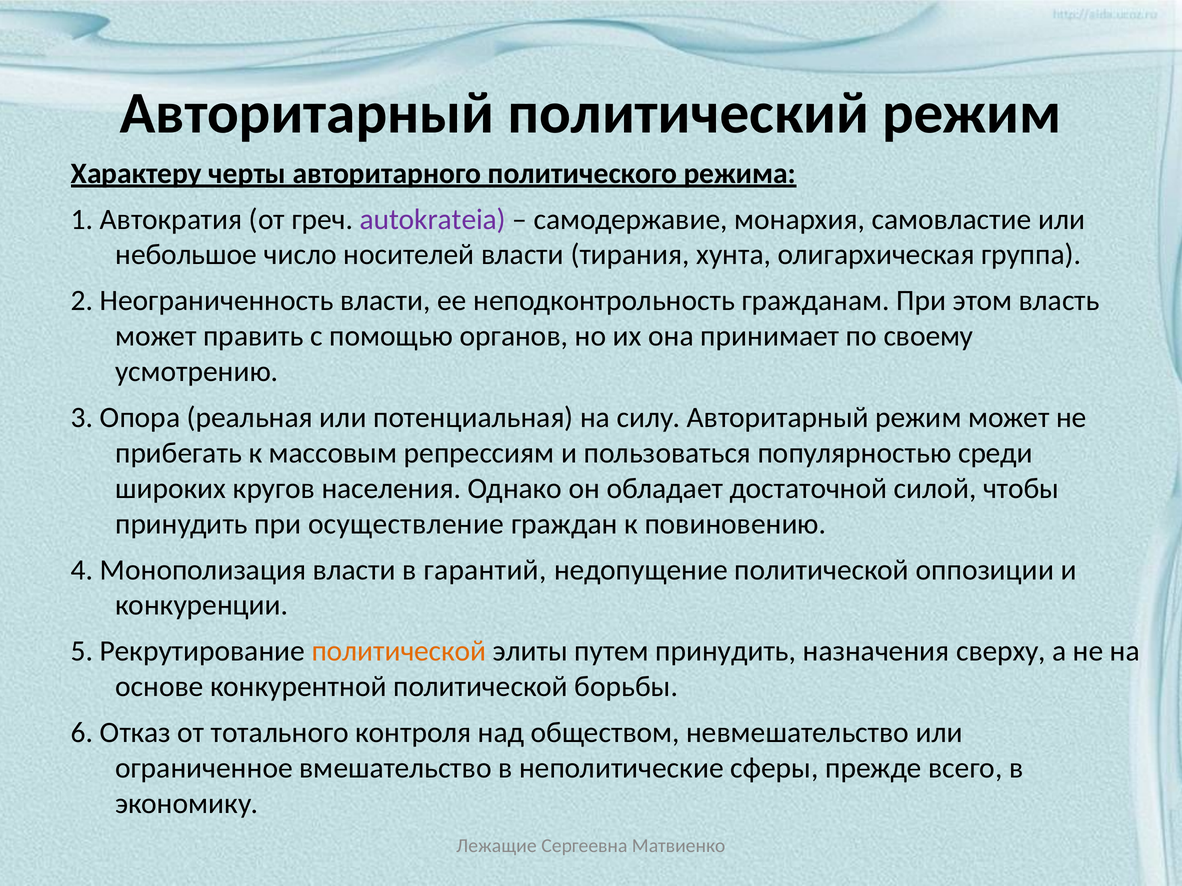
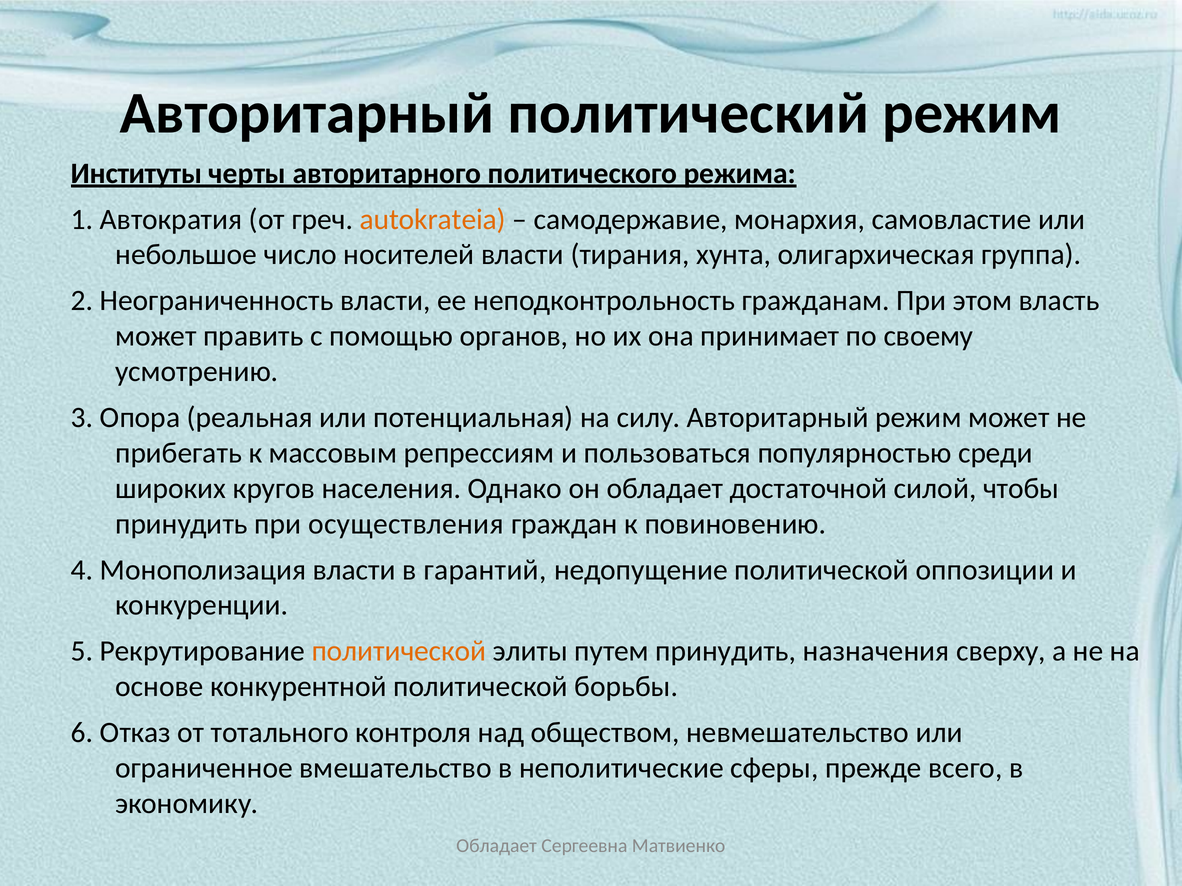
Характеру: Характеру -> Институты
autokrateia colour: purple -> orange
осуществление: осуществление -> осуществления
Лежащие at (496, 846): Лежащие -> Обладает
